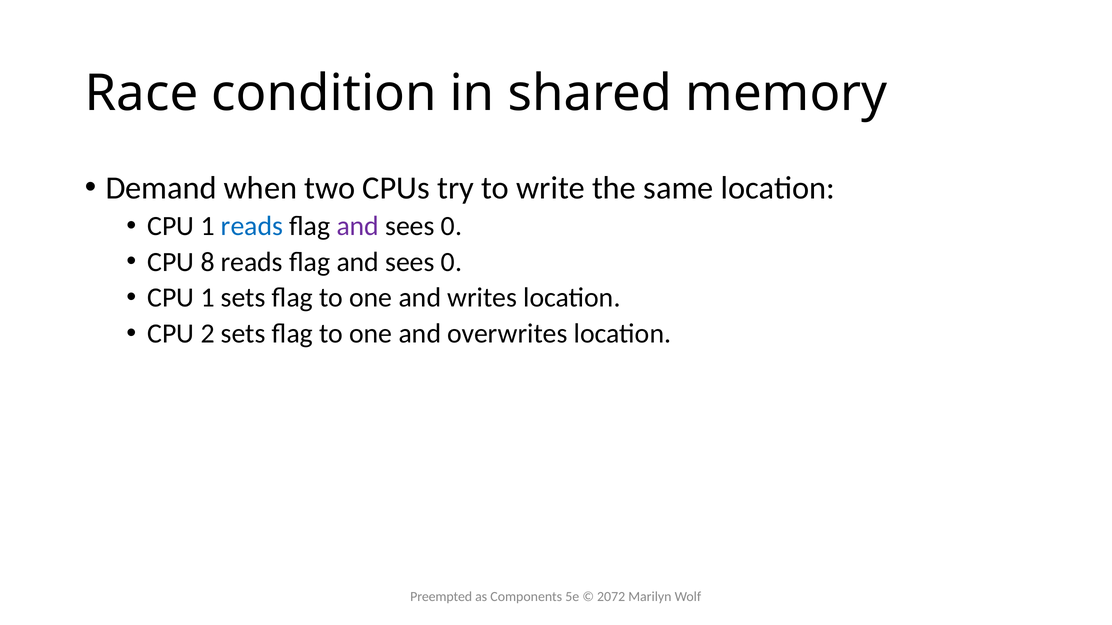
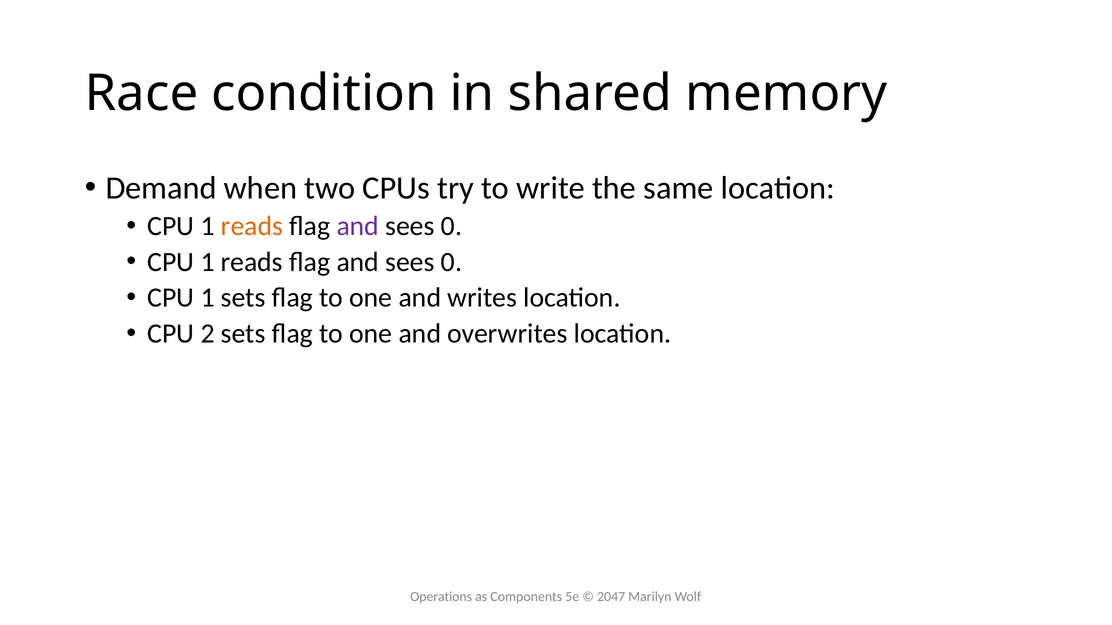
reads at (252, 226) colour: blue -> orange
8 at (208, 262): 8 -> 1
Preempted: Preempted -> Operations
2072: 2072 -> 2047
